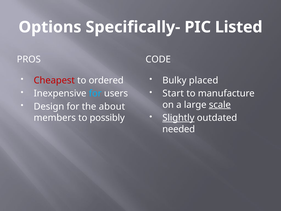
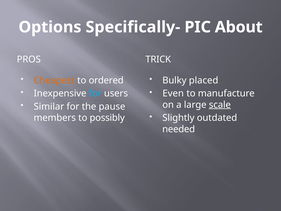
Listed: Listed -> About
CODE: CODE -> TRICK
Cheapest colour: red -> orange
Start: Start -> Even
Design: Design -> Similar
about: about -> pause
Slightly underline: present -> none
